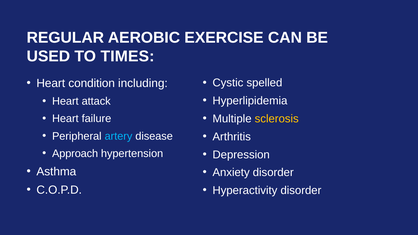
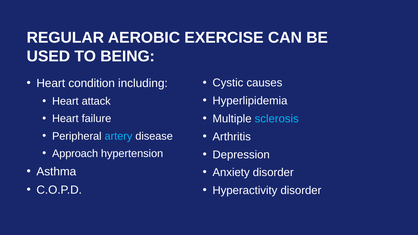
TIMES: TIMES -> BEING
spelled: spelled -> causes
sclerosis colour: yellow -> light blue
